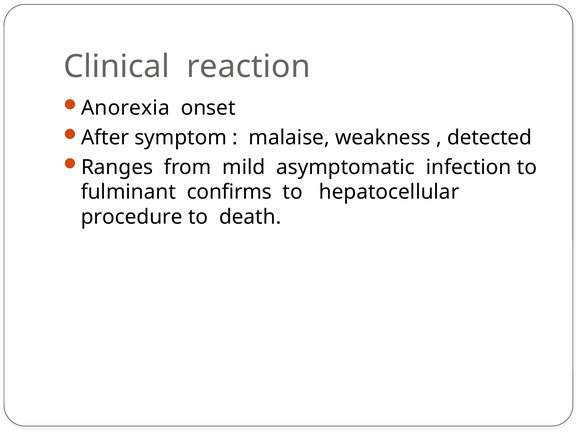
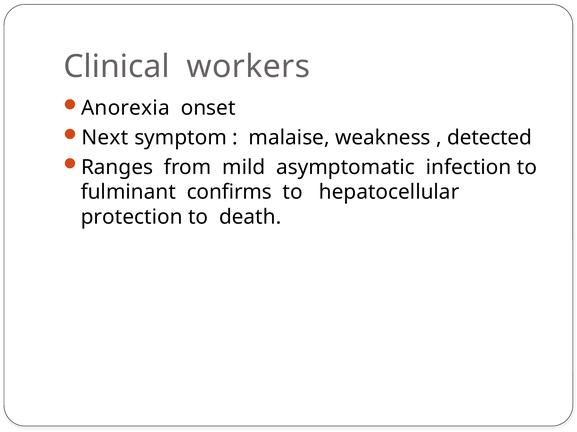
reaction: reaction -> workers
After: After -> Next
procedure: procedure -> protection
